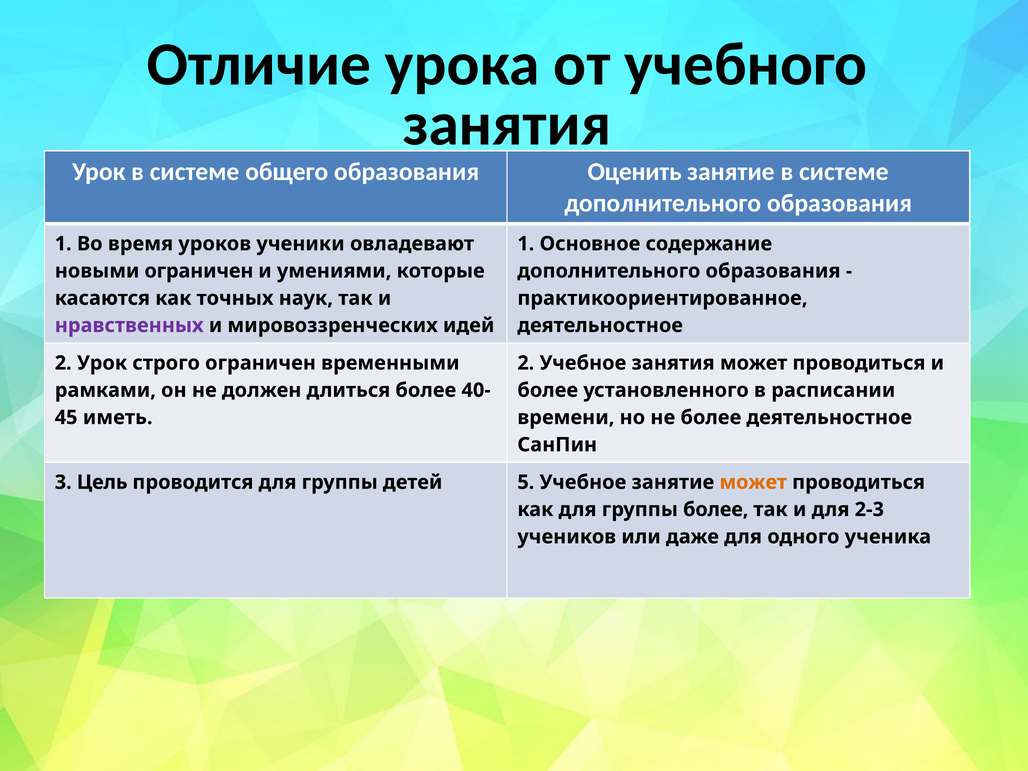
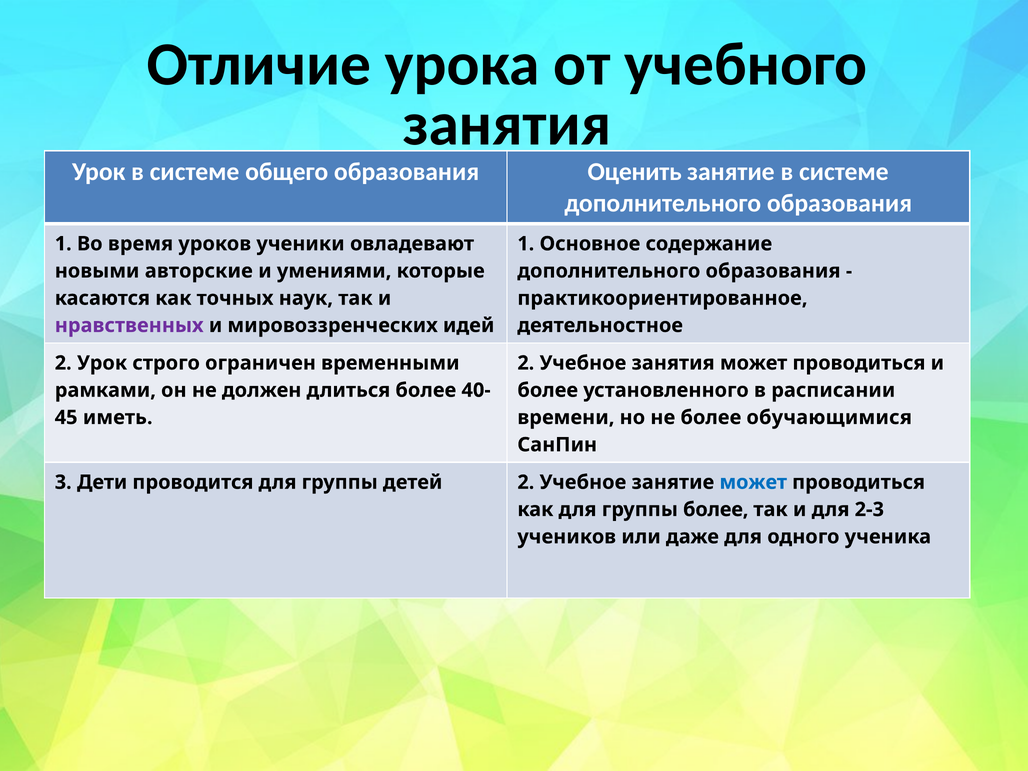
новыми ограничен: ограничен -> авторские
более деятельностное: деятельностное -> обучающимися
Цель: Цель -> Дети
детей 5: 5 -> 2
может at (753, 482) colour: orange -> blue
